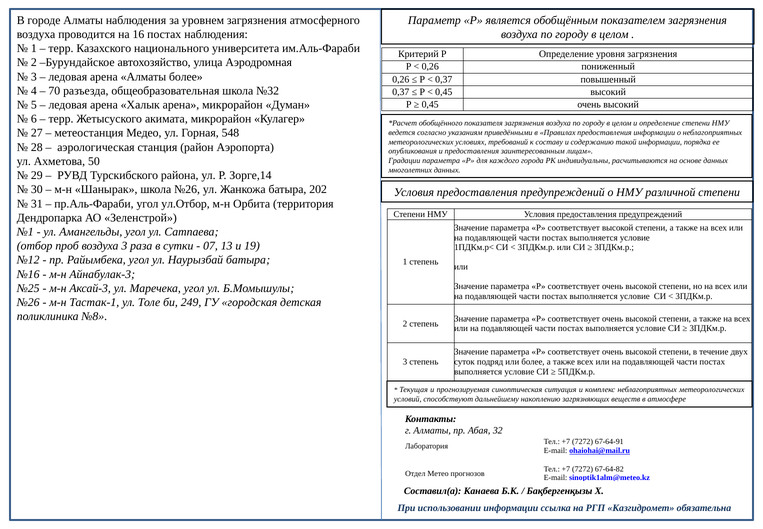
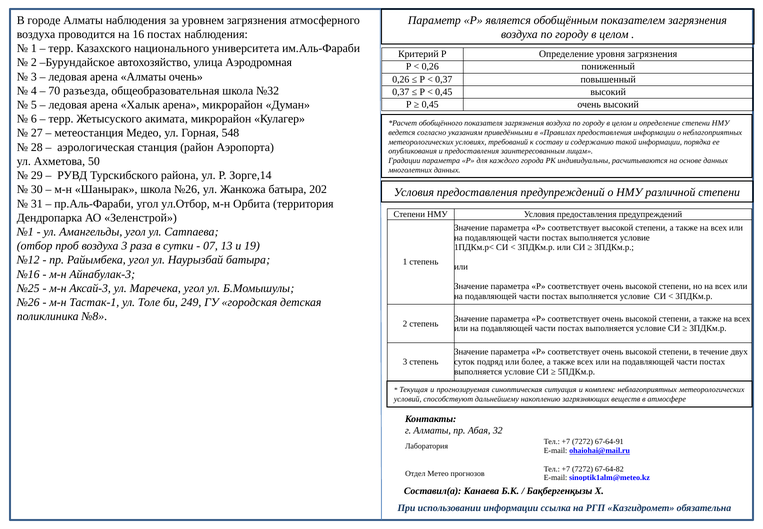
Алматы более: более -> очень
